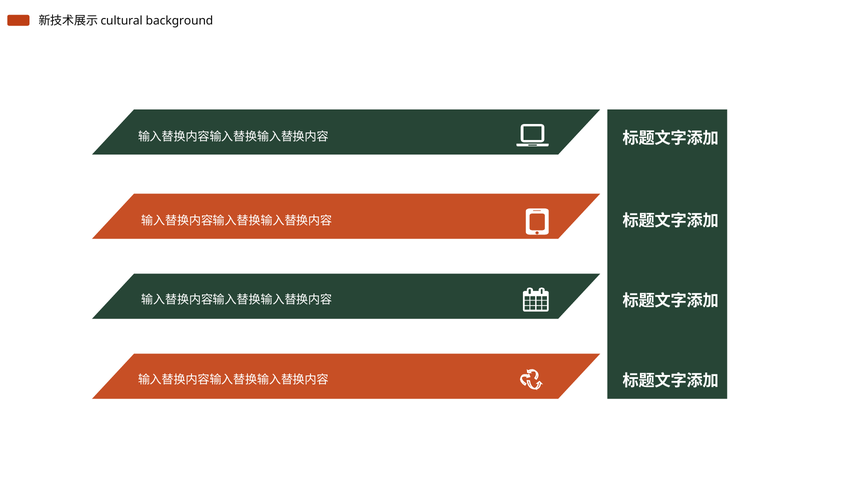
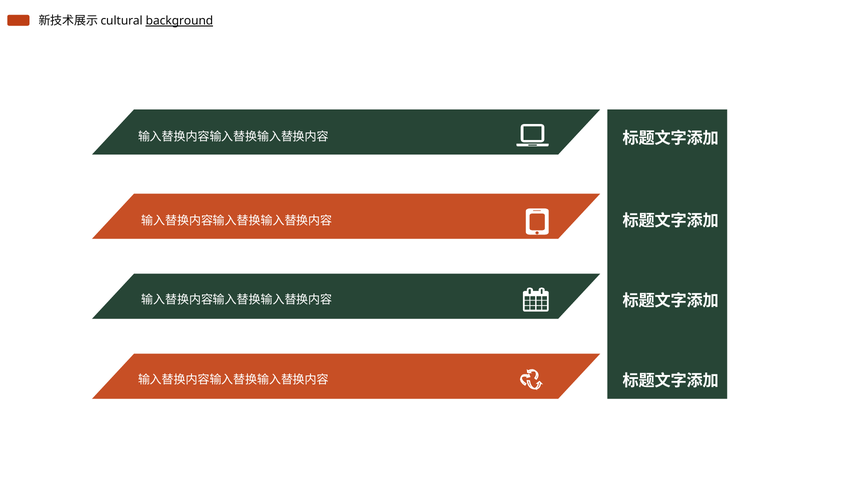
background underline: none -> present
